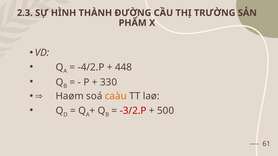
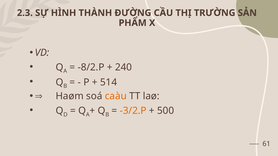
-4/2.P: -4/2.P -> -8/2.P
448: 448 -> 240
330: 330 -> 514
-3/2.P colour: red -> orange
